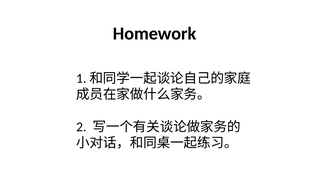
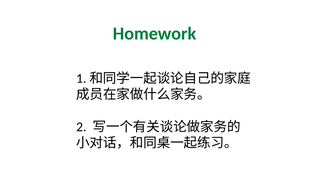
Homework colour: black -> green
